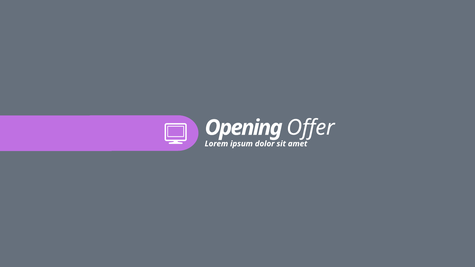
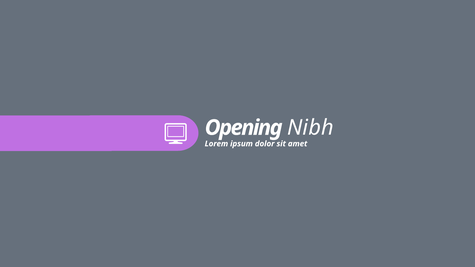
Offer: Offer -> Nibh
